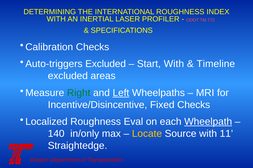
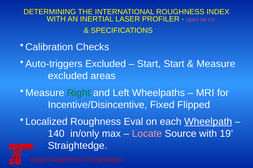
Start With: With -> Start
Timeline at (216, 64): Timeline -> Measure
Left underline: present -> none
Fixed Checks: Checks -> Flipped
Locate colour: yellow -> pink
11: 11 -> 19
